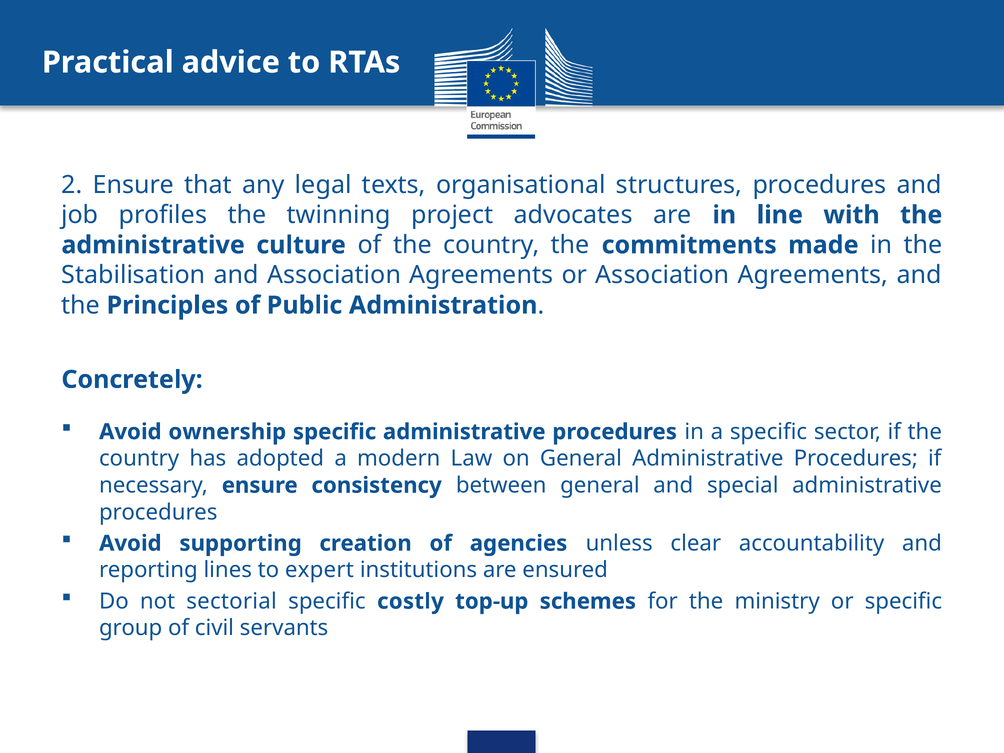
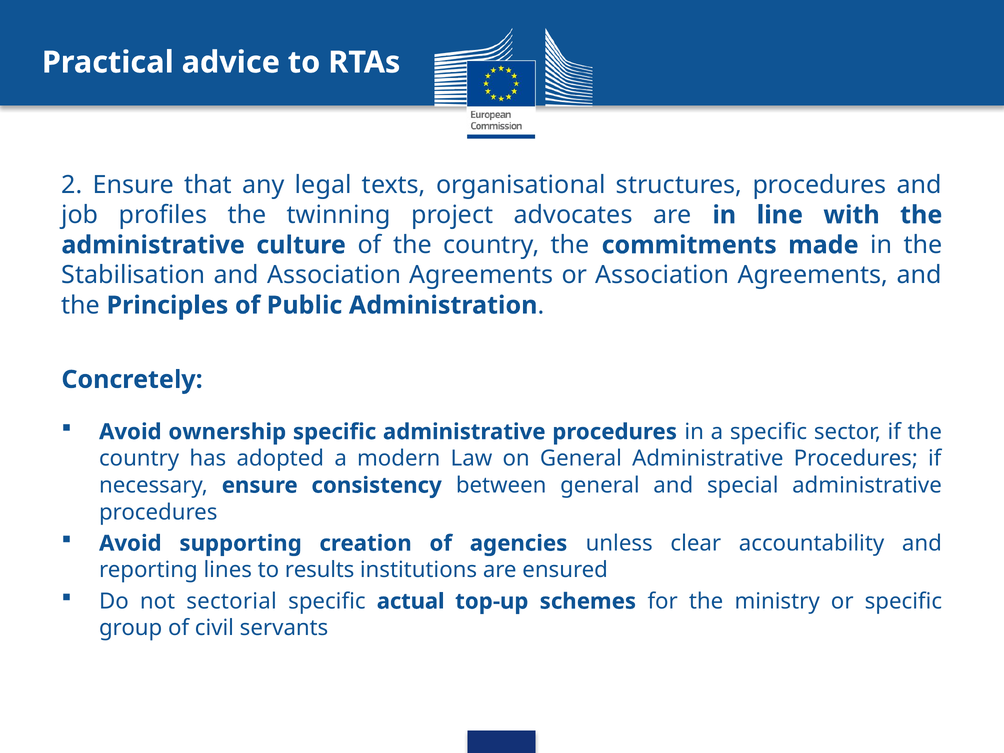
expert: expert -> results
costly: costly -> actual
